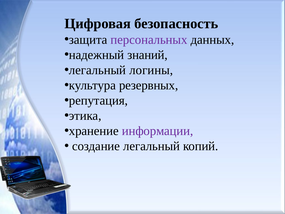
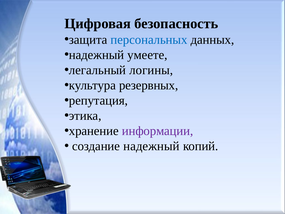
персональных colour: purple -> blue
знаний: знаний -> умеете
создание легальный: легальный -> надежный
